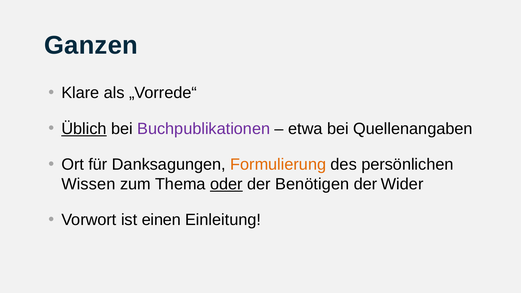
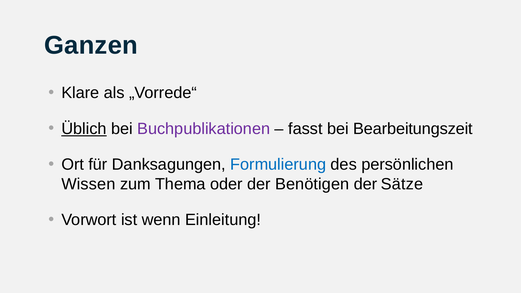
etwa: etwa -> fasst
Quellenangaben: Quellenangaben -> Bearbeitungszeit
Formulierung colour: orange -> blue
oder underline: present -> none
Wider: Wider -> Sätze
einen: einen -> wenn
